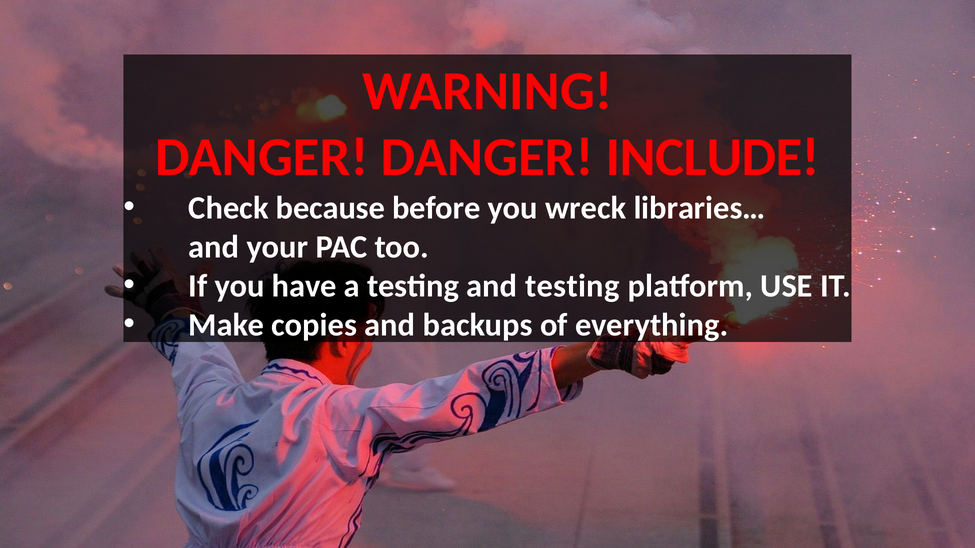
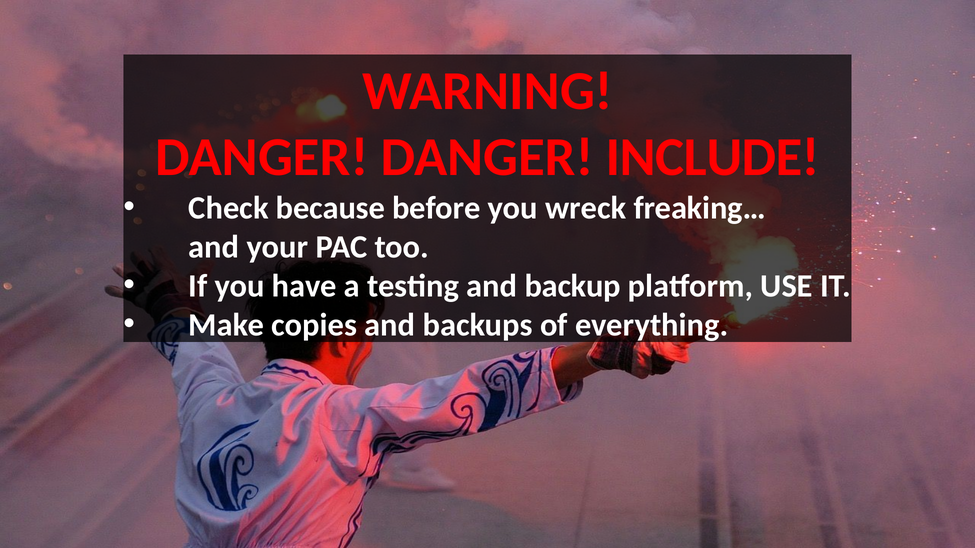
libraries…: libraries… -> freaking…
and testing: testing -> backup
